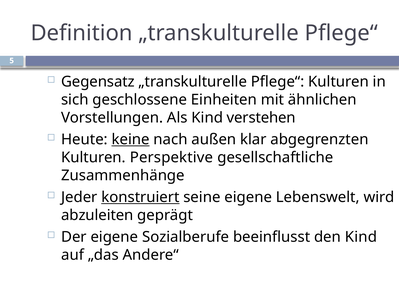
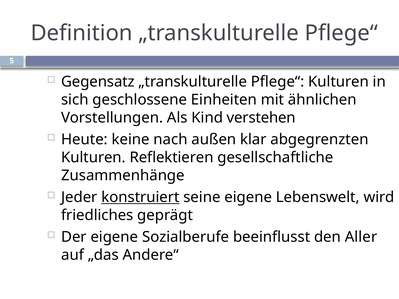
keine underline: present -> none
Perspektive: Perspektive -> Reflektieren
abzuleiten: abzuleiten -> friedliches
den Kind: Kind -> Aller
